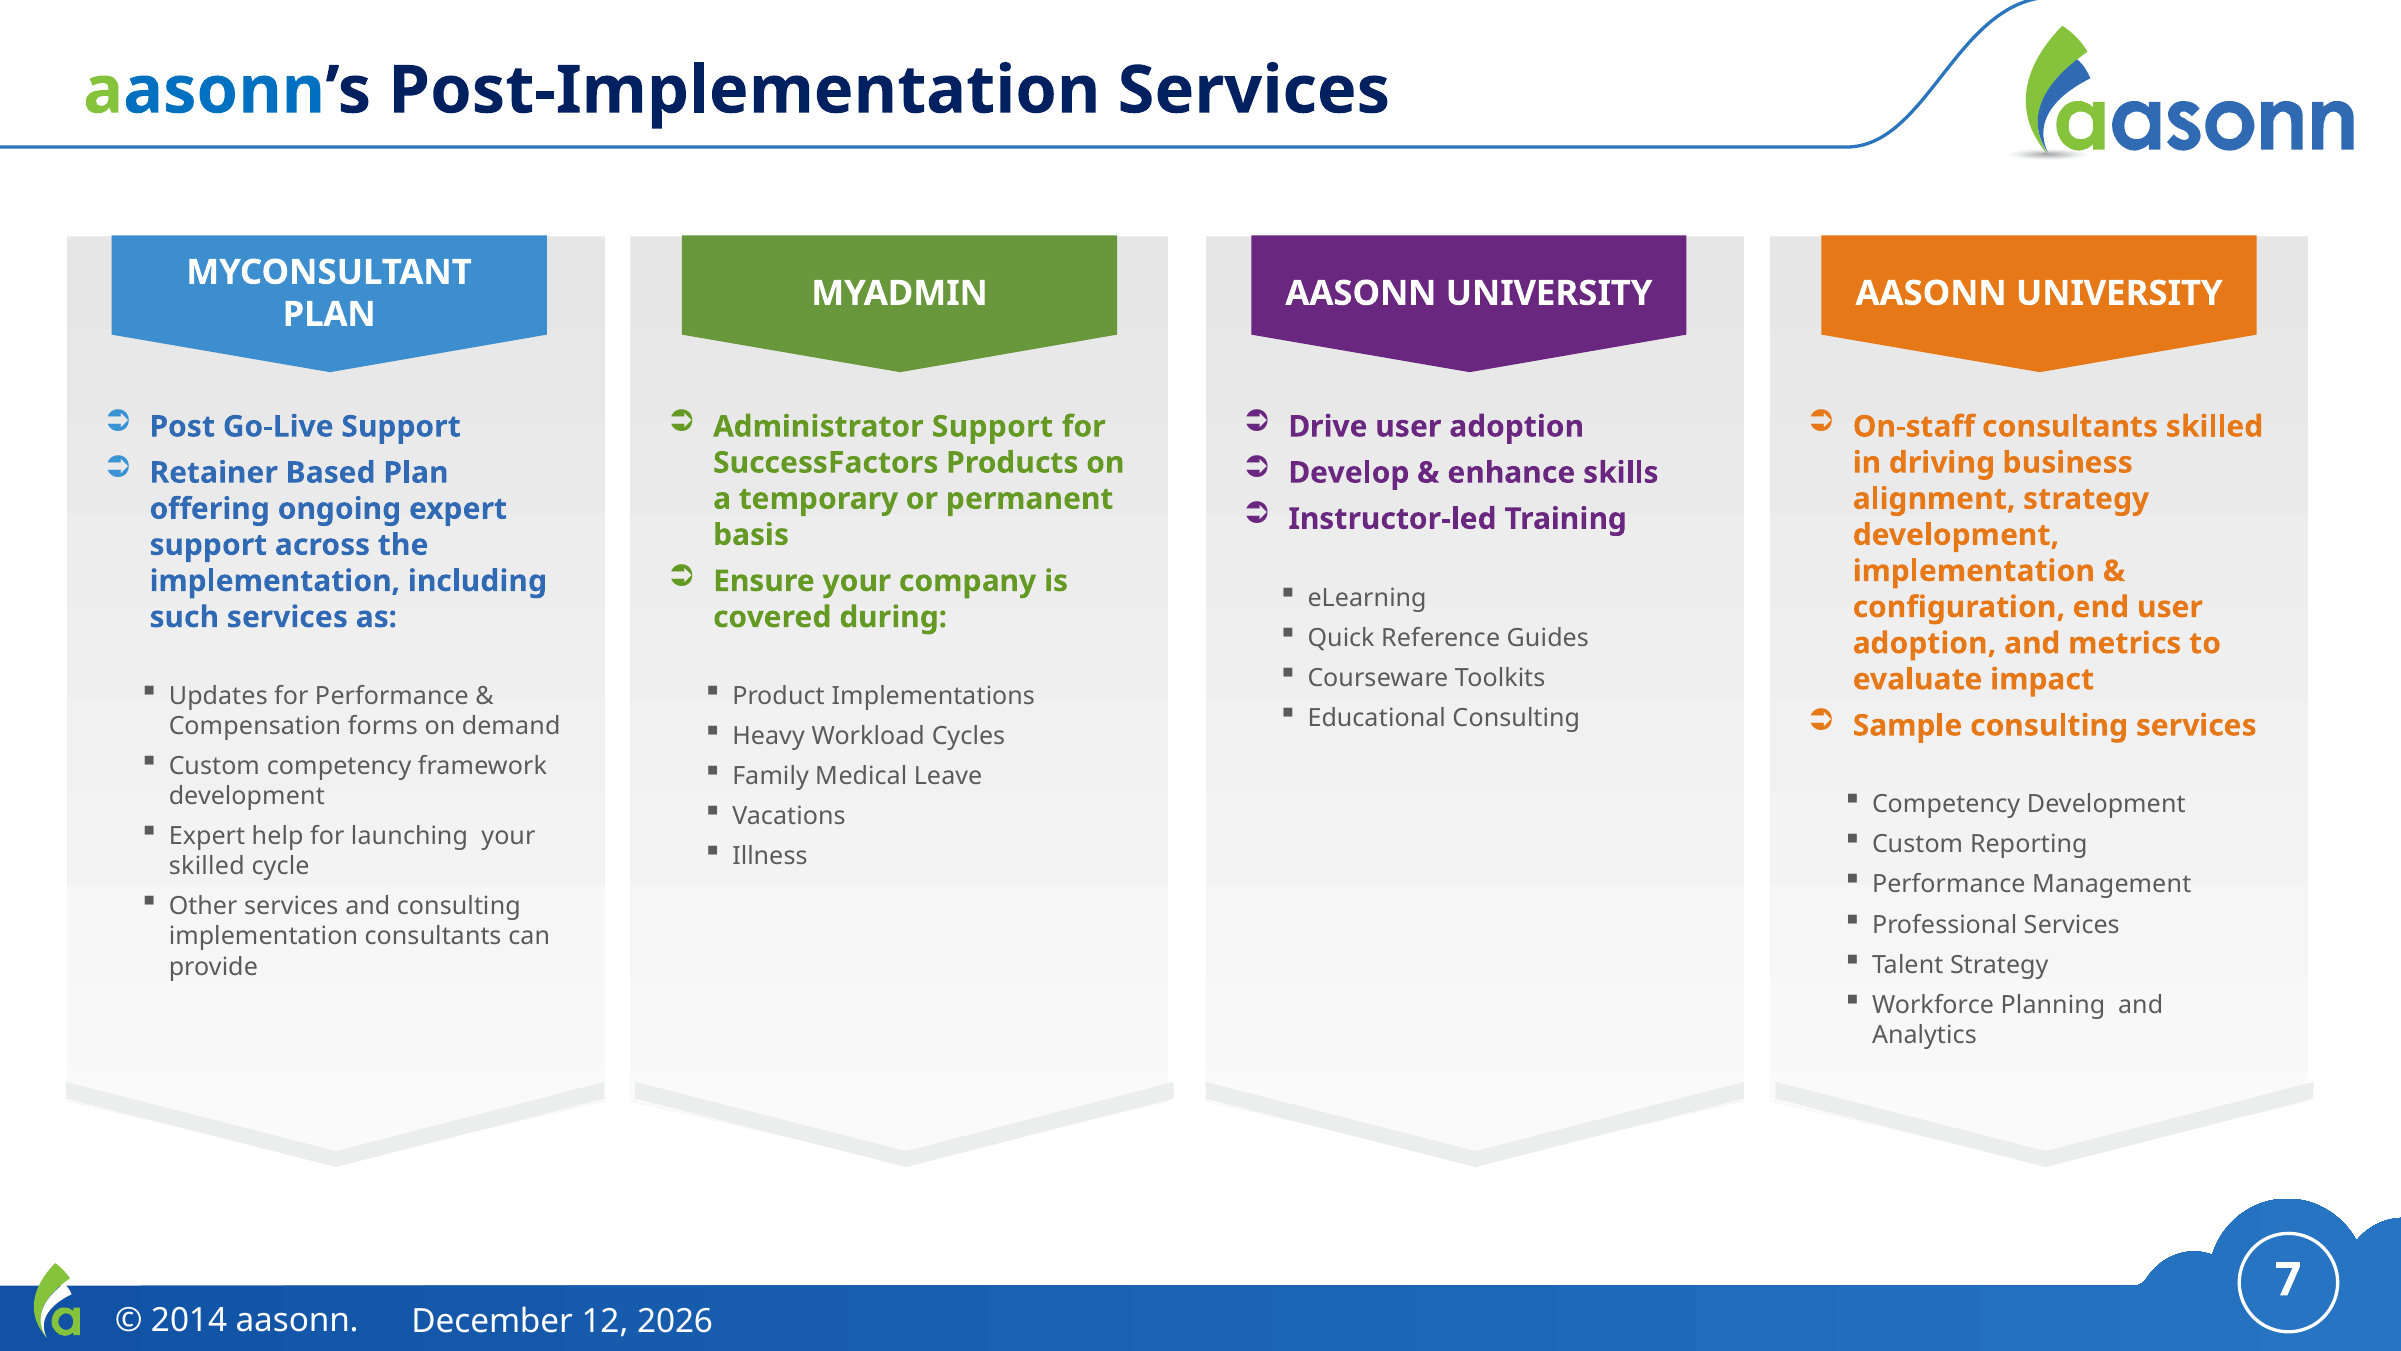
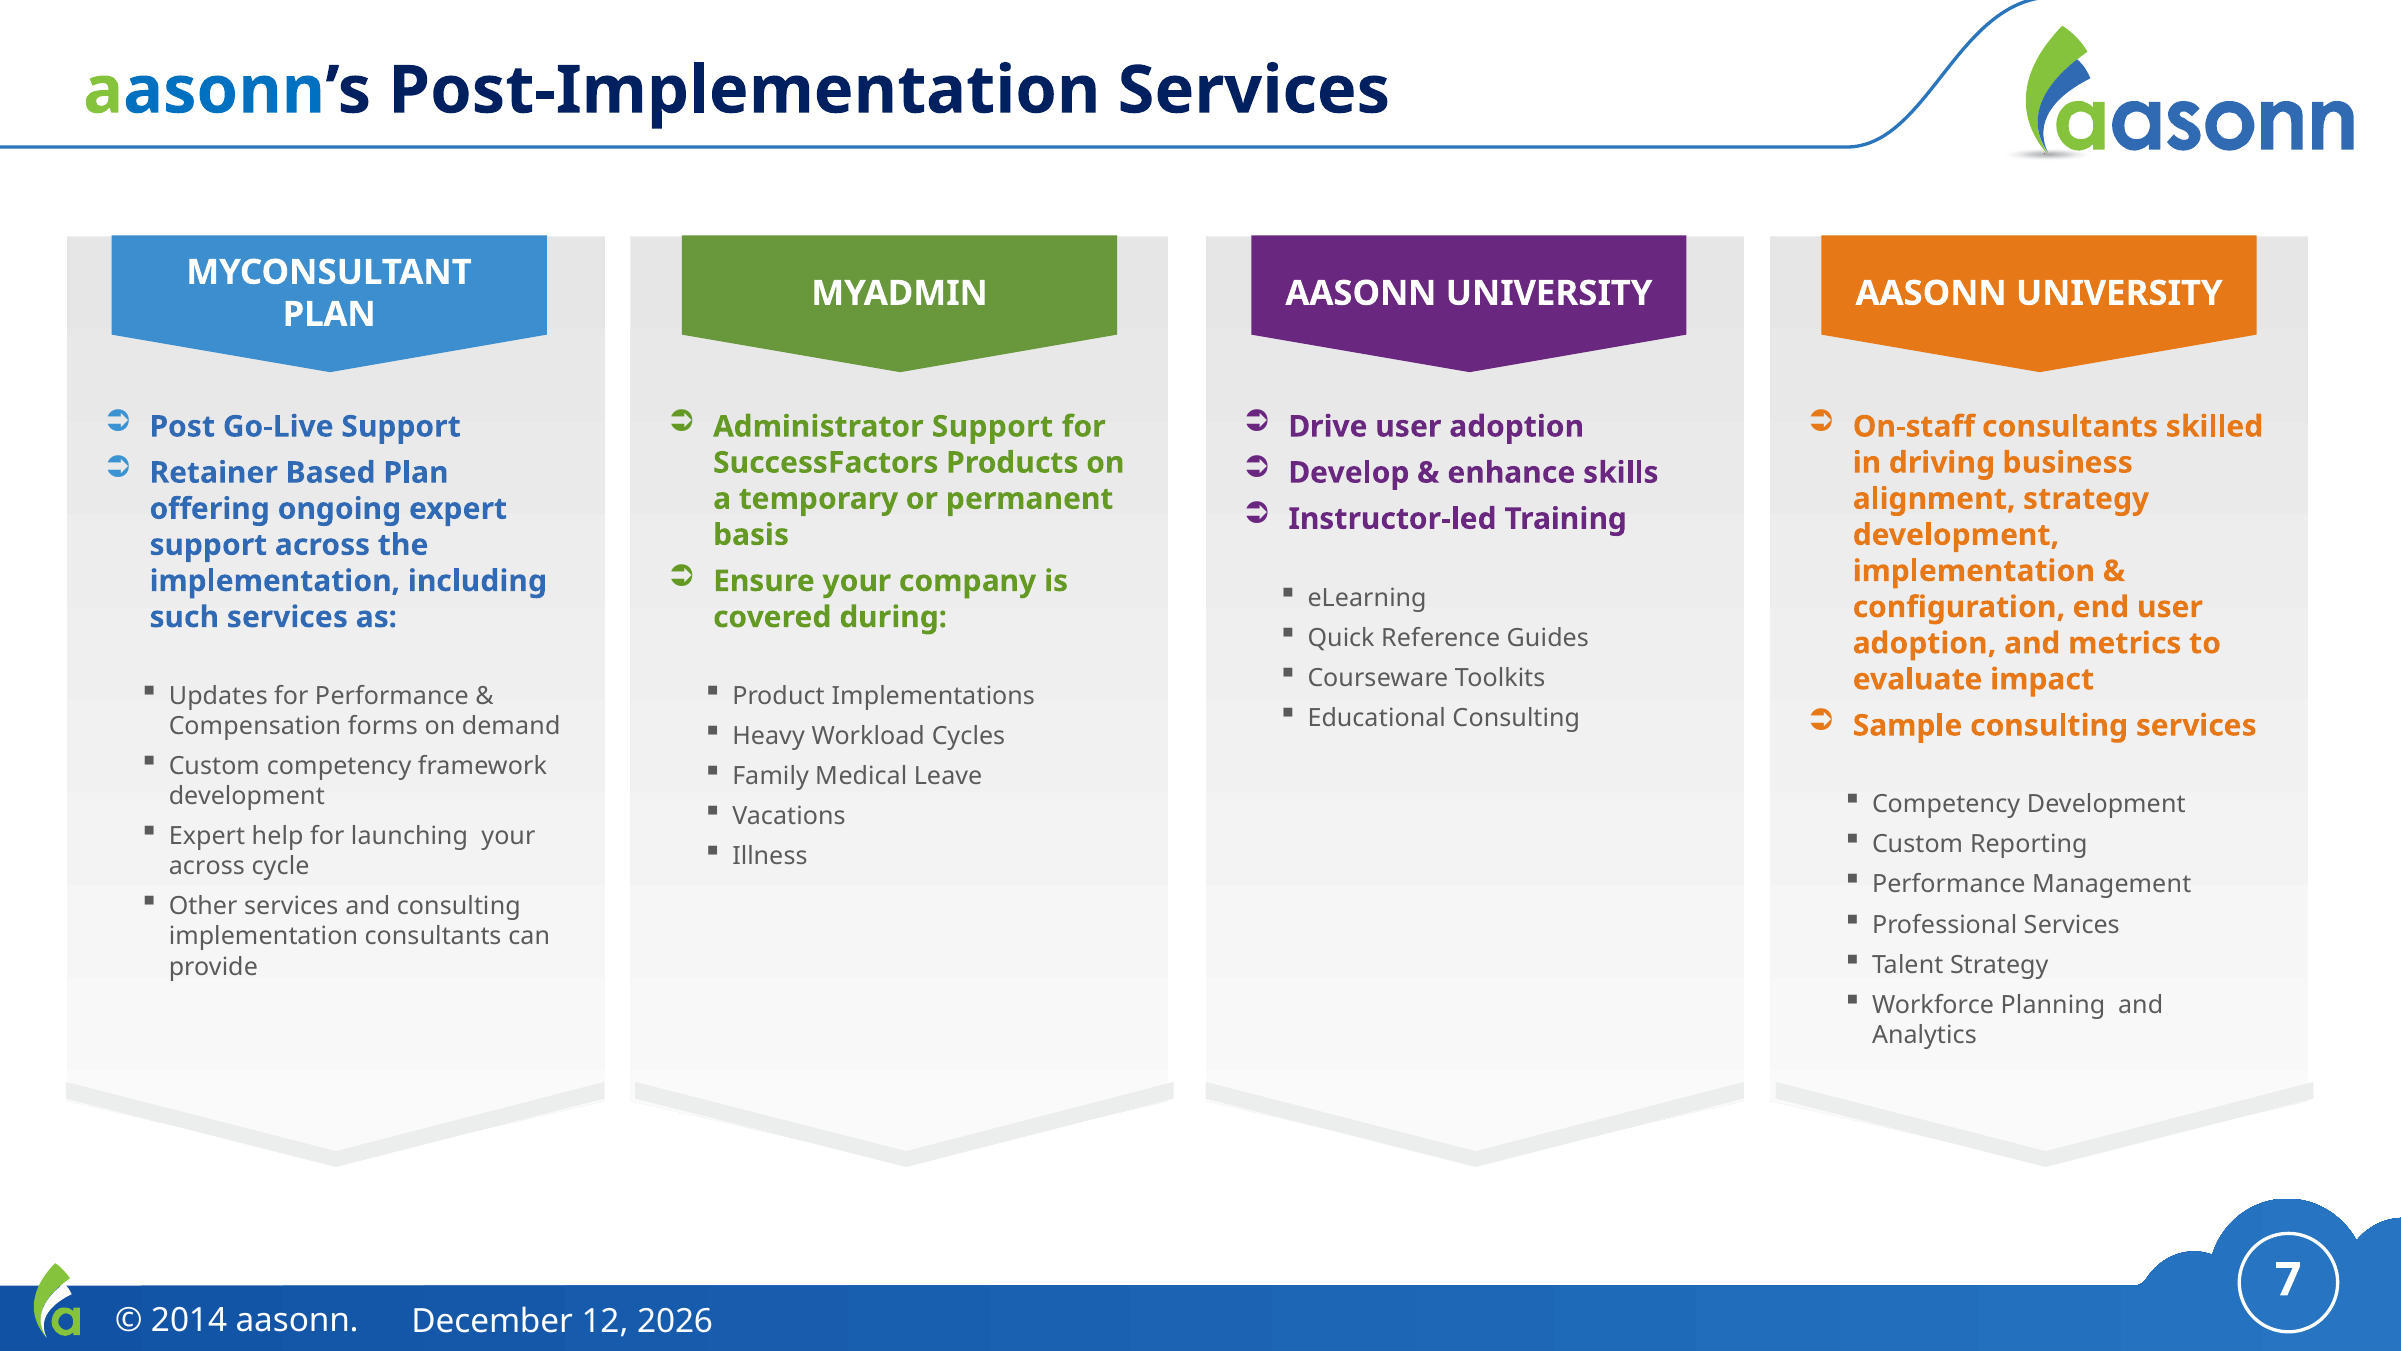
skilled at (207, 866): skilled -> across
